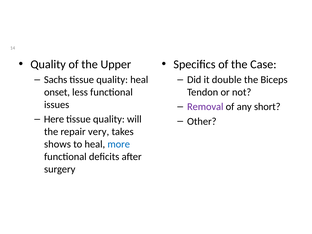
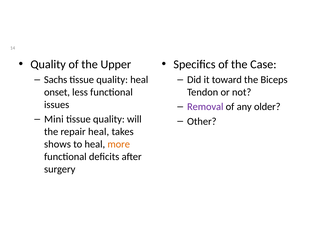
double: double -> toward
short: short -> older
Here: Here -> Mini
repair very: very -> heal
more colour: blue -> orange
